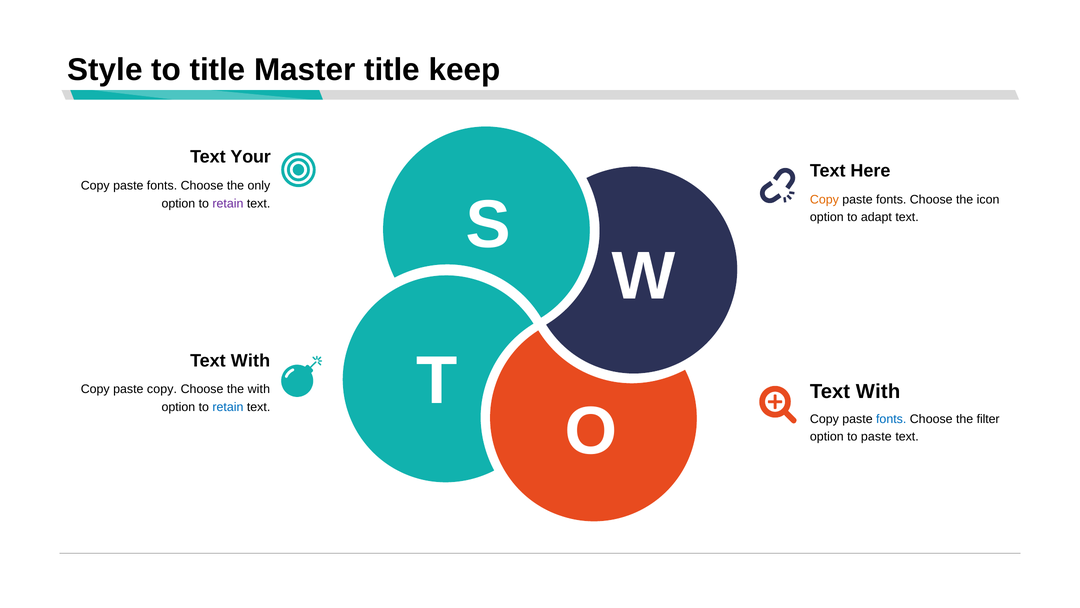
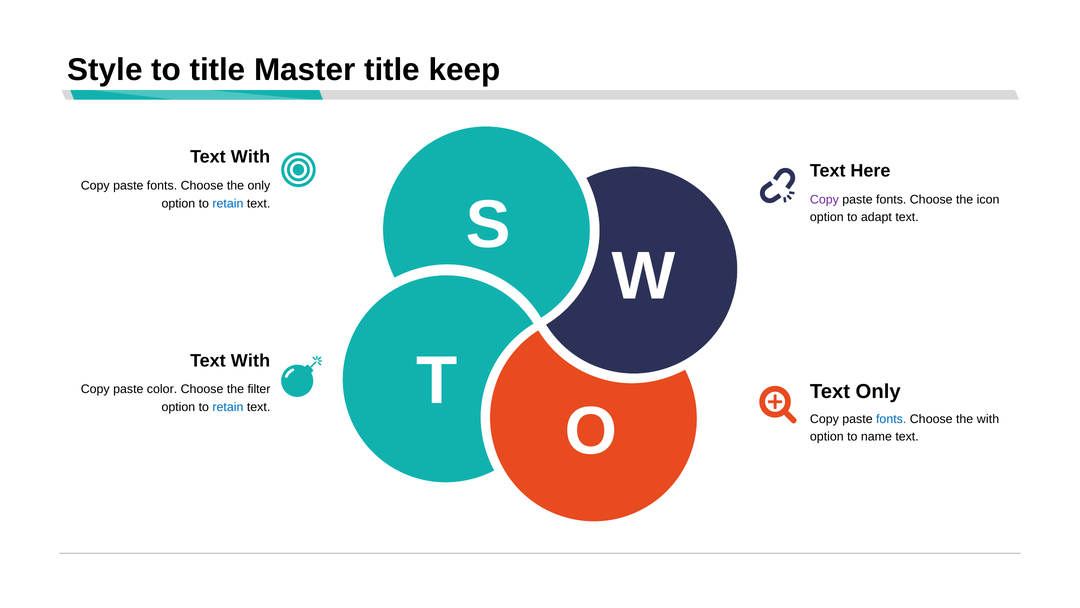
Your at (251, 157): Your -> With
Copy at (824, 199) colour: orange -> purple
retain at (228, 203) colour: purple -> blue
With at (878, 391): With -> Only
paste copy: copy -> color
the with: with -> filter
the filter: filter -> with
to paste: paste -> name
